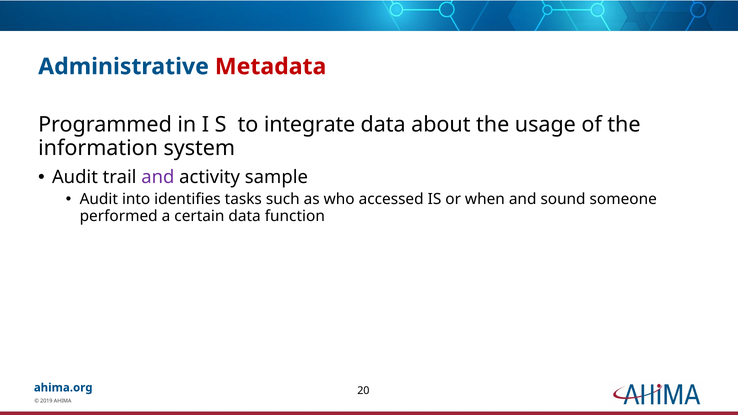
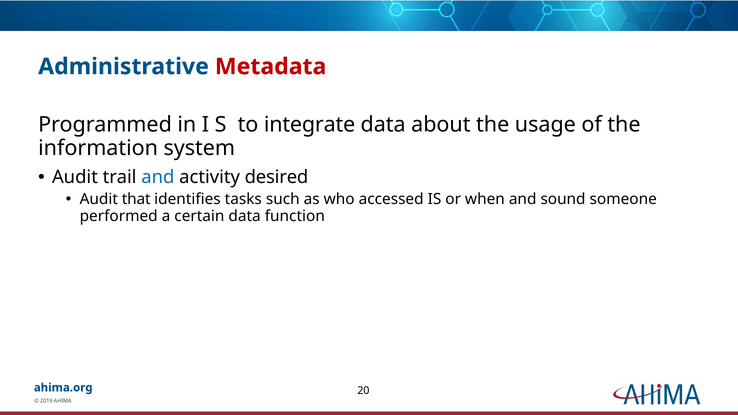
and at (158, 177) colour: purple -> blue
sample: sample -> desired
into: into -> that
